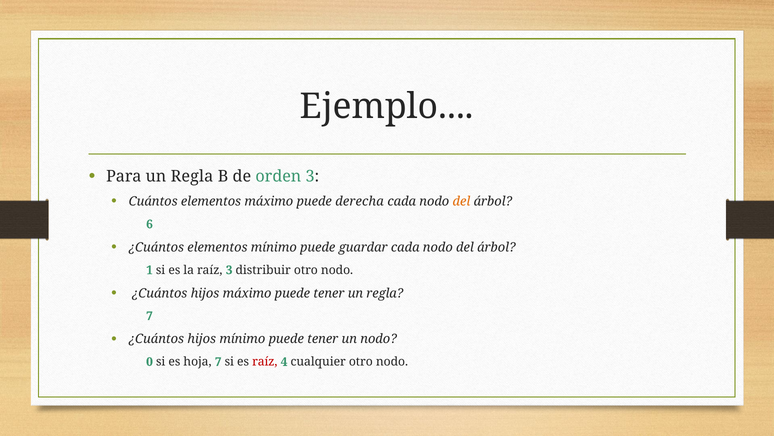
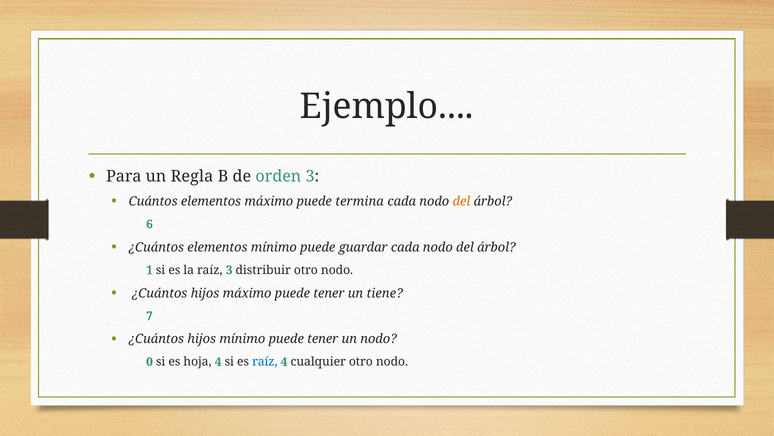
derecha: derecha -> termina
tener un regla: regla -> tiene
hoja 7: 7 -> 4
raíz at (265, 361) colour: red -> blue
